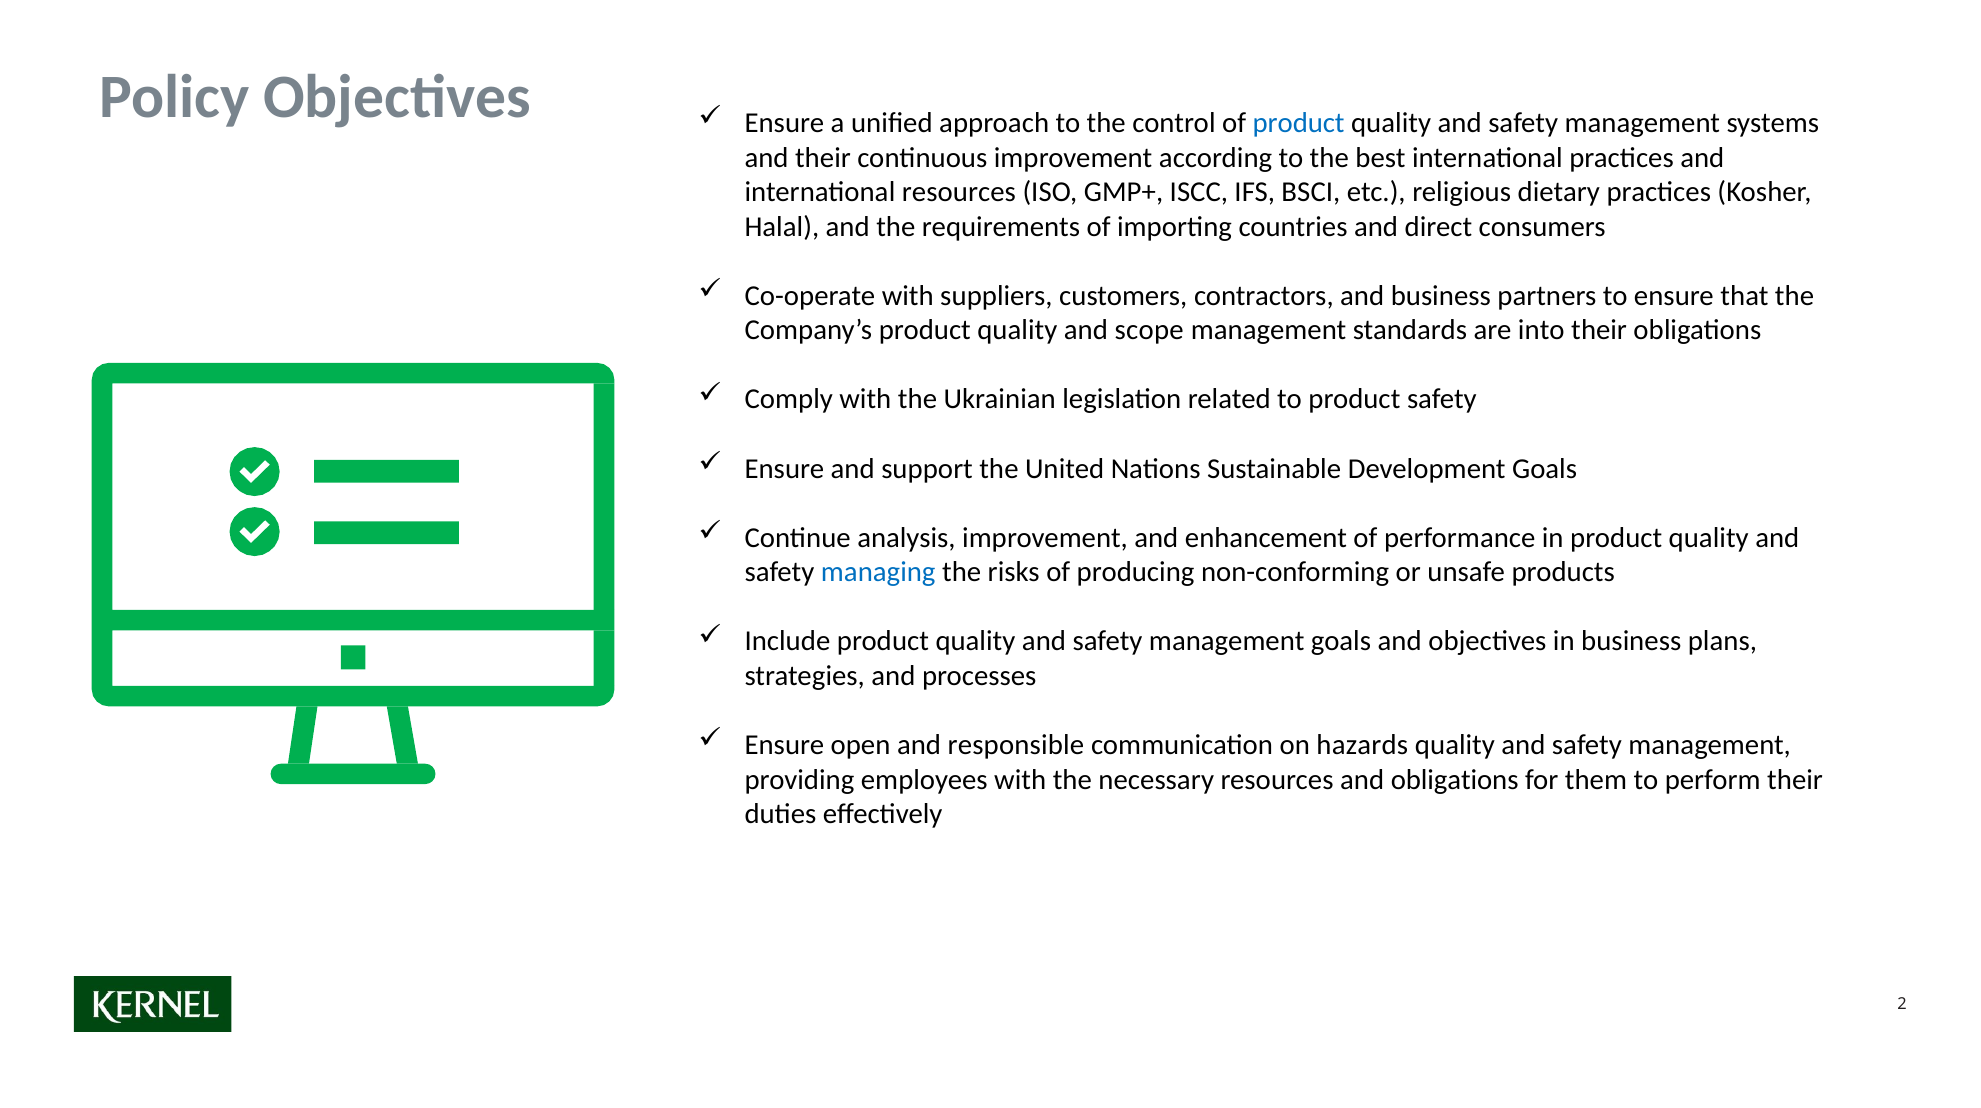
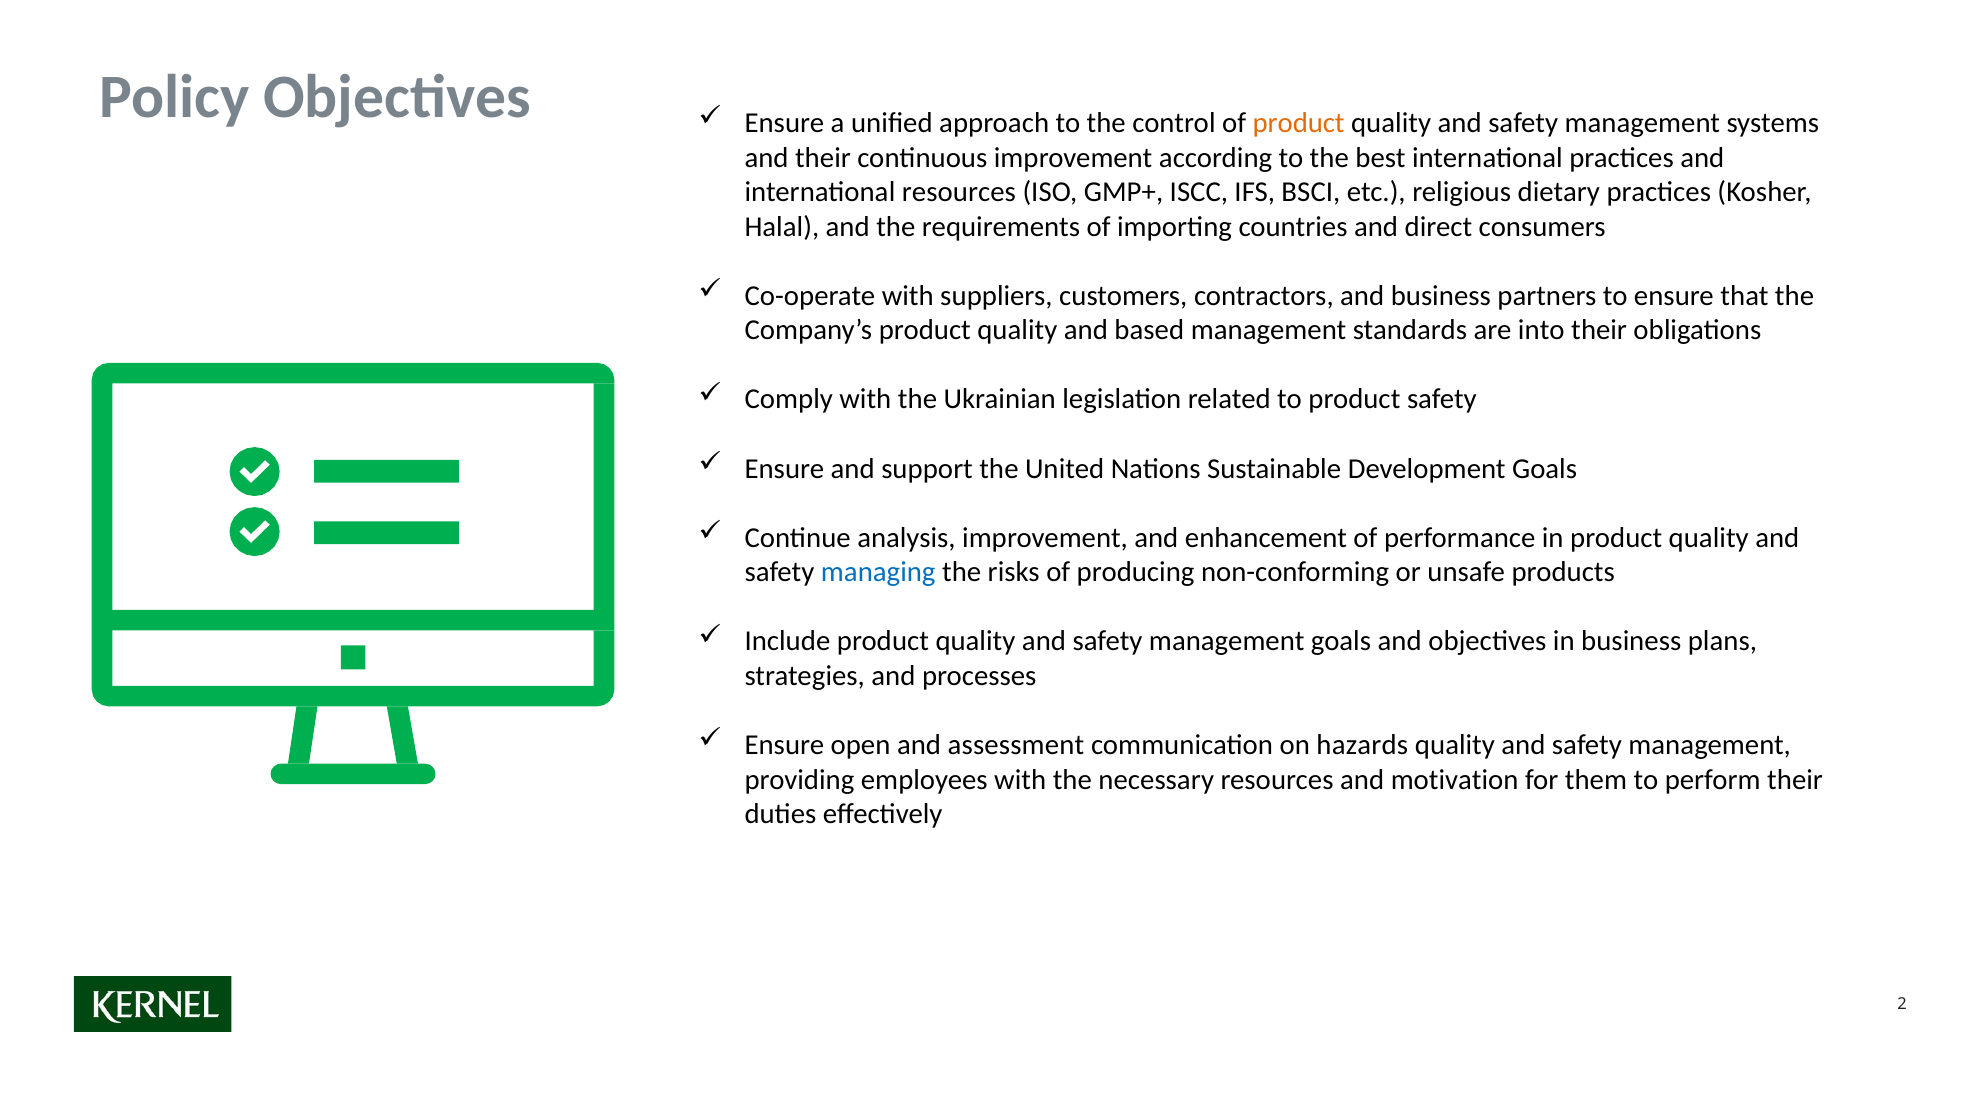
product at (1299, 123) colour: blue -> orange
scope: scope -> based
responsible: responsible -> assessment
and obligations: obligations -> motivation
